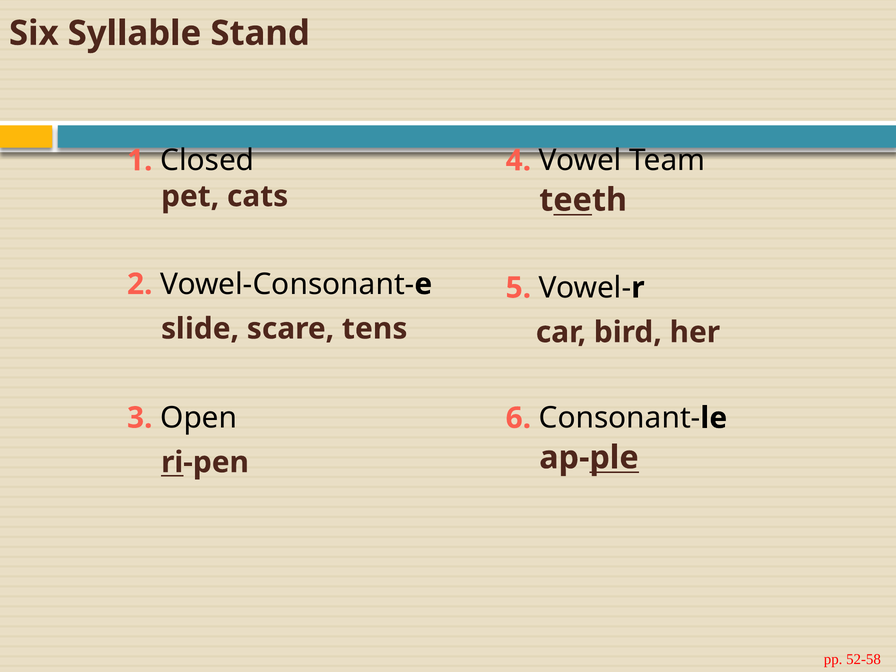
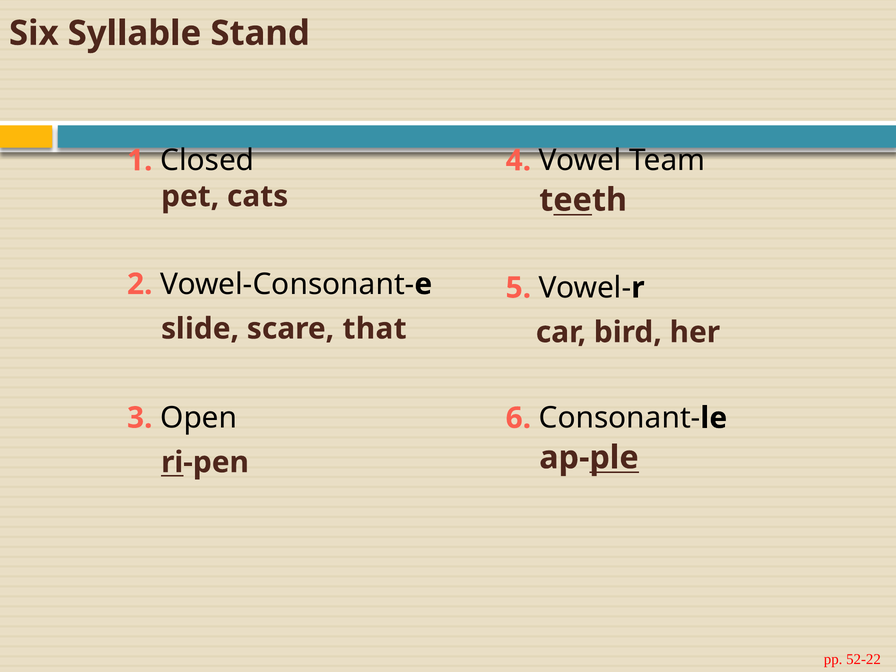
tens: tens -> that
52-58: 52-58 -> 52-22
